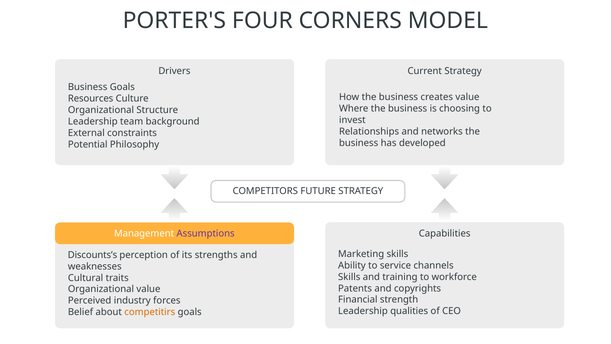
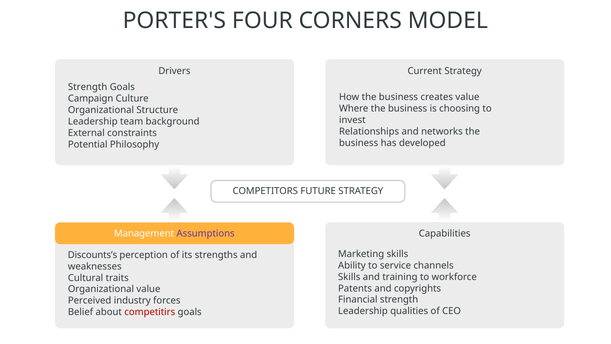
Business at (88, 87): Business -> Strength
Resources: Resources -> Campaign
competitirs colour: orange -> red
